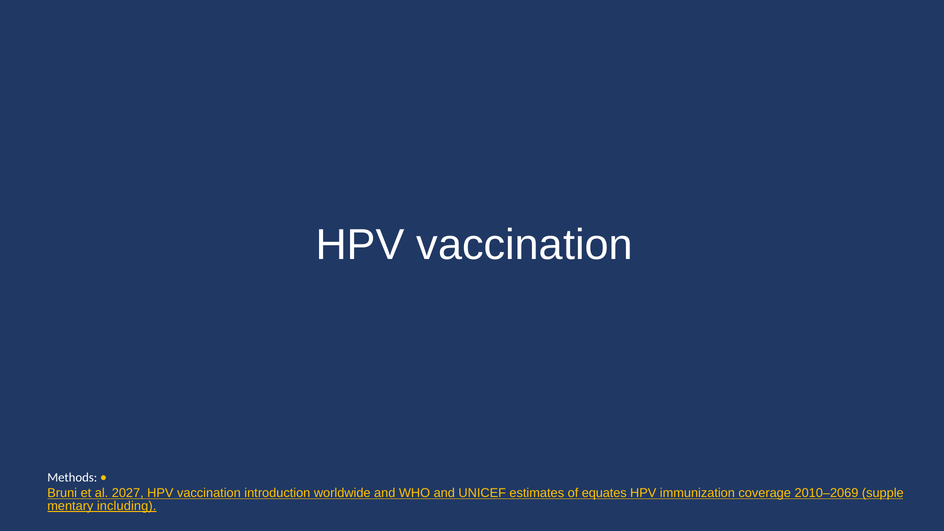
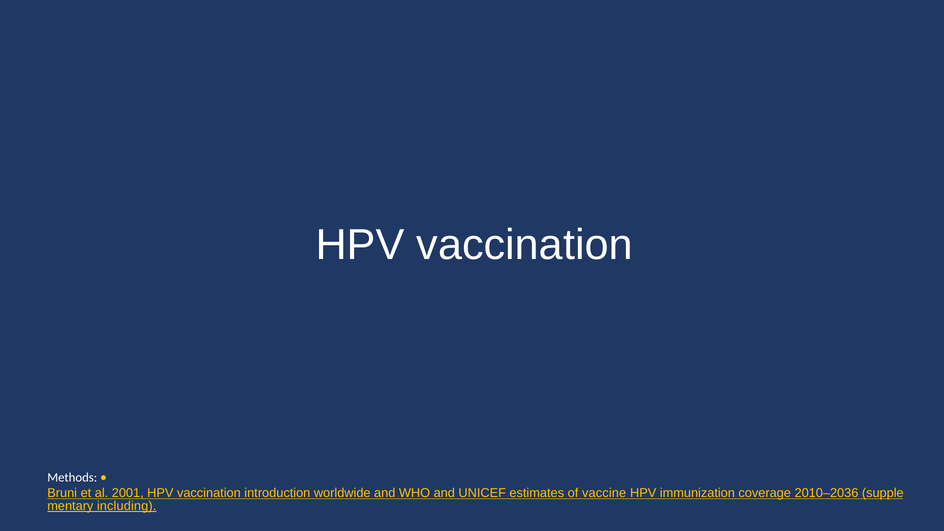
2027: 2027 -> 2001
equates: equates -> vaccine
2010–2069: 2010–2069 -> 2010–2036
